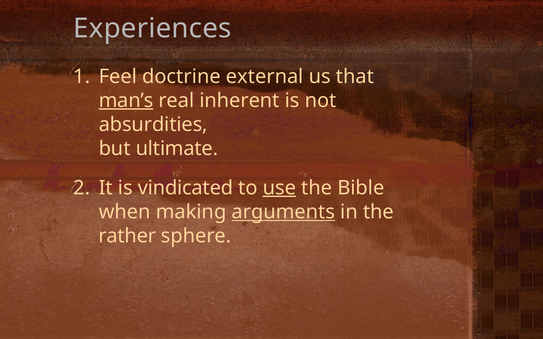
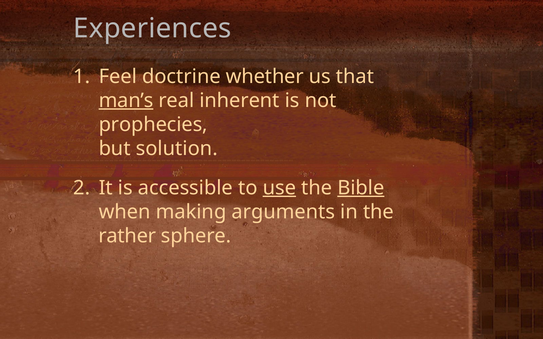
external: external -> whether
absurdities: absurdities -> prophecies
ultimate: ultimate -> solution
vindicated: vindicated -> accessible
Bible underline: none -> present
arguments underline: present -> none
